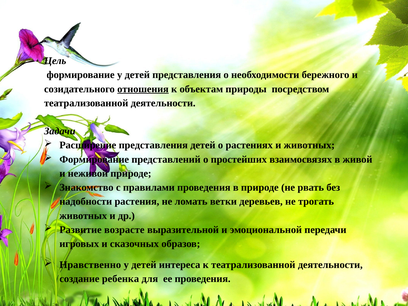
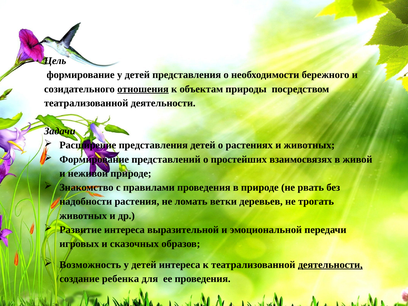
Развитие возрасте: возрасте -> интереса
Нравственно: Нравственно -> Возможность
деятельности at (330, 265) underline: none -> present
